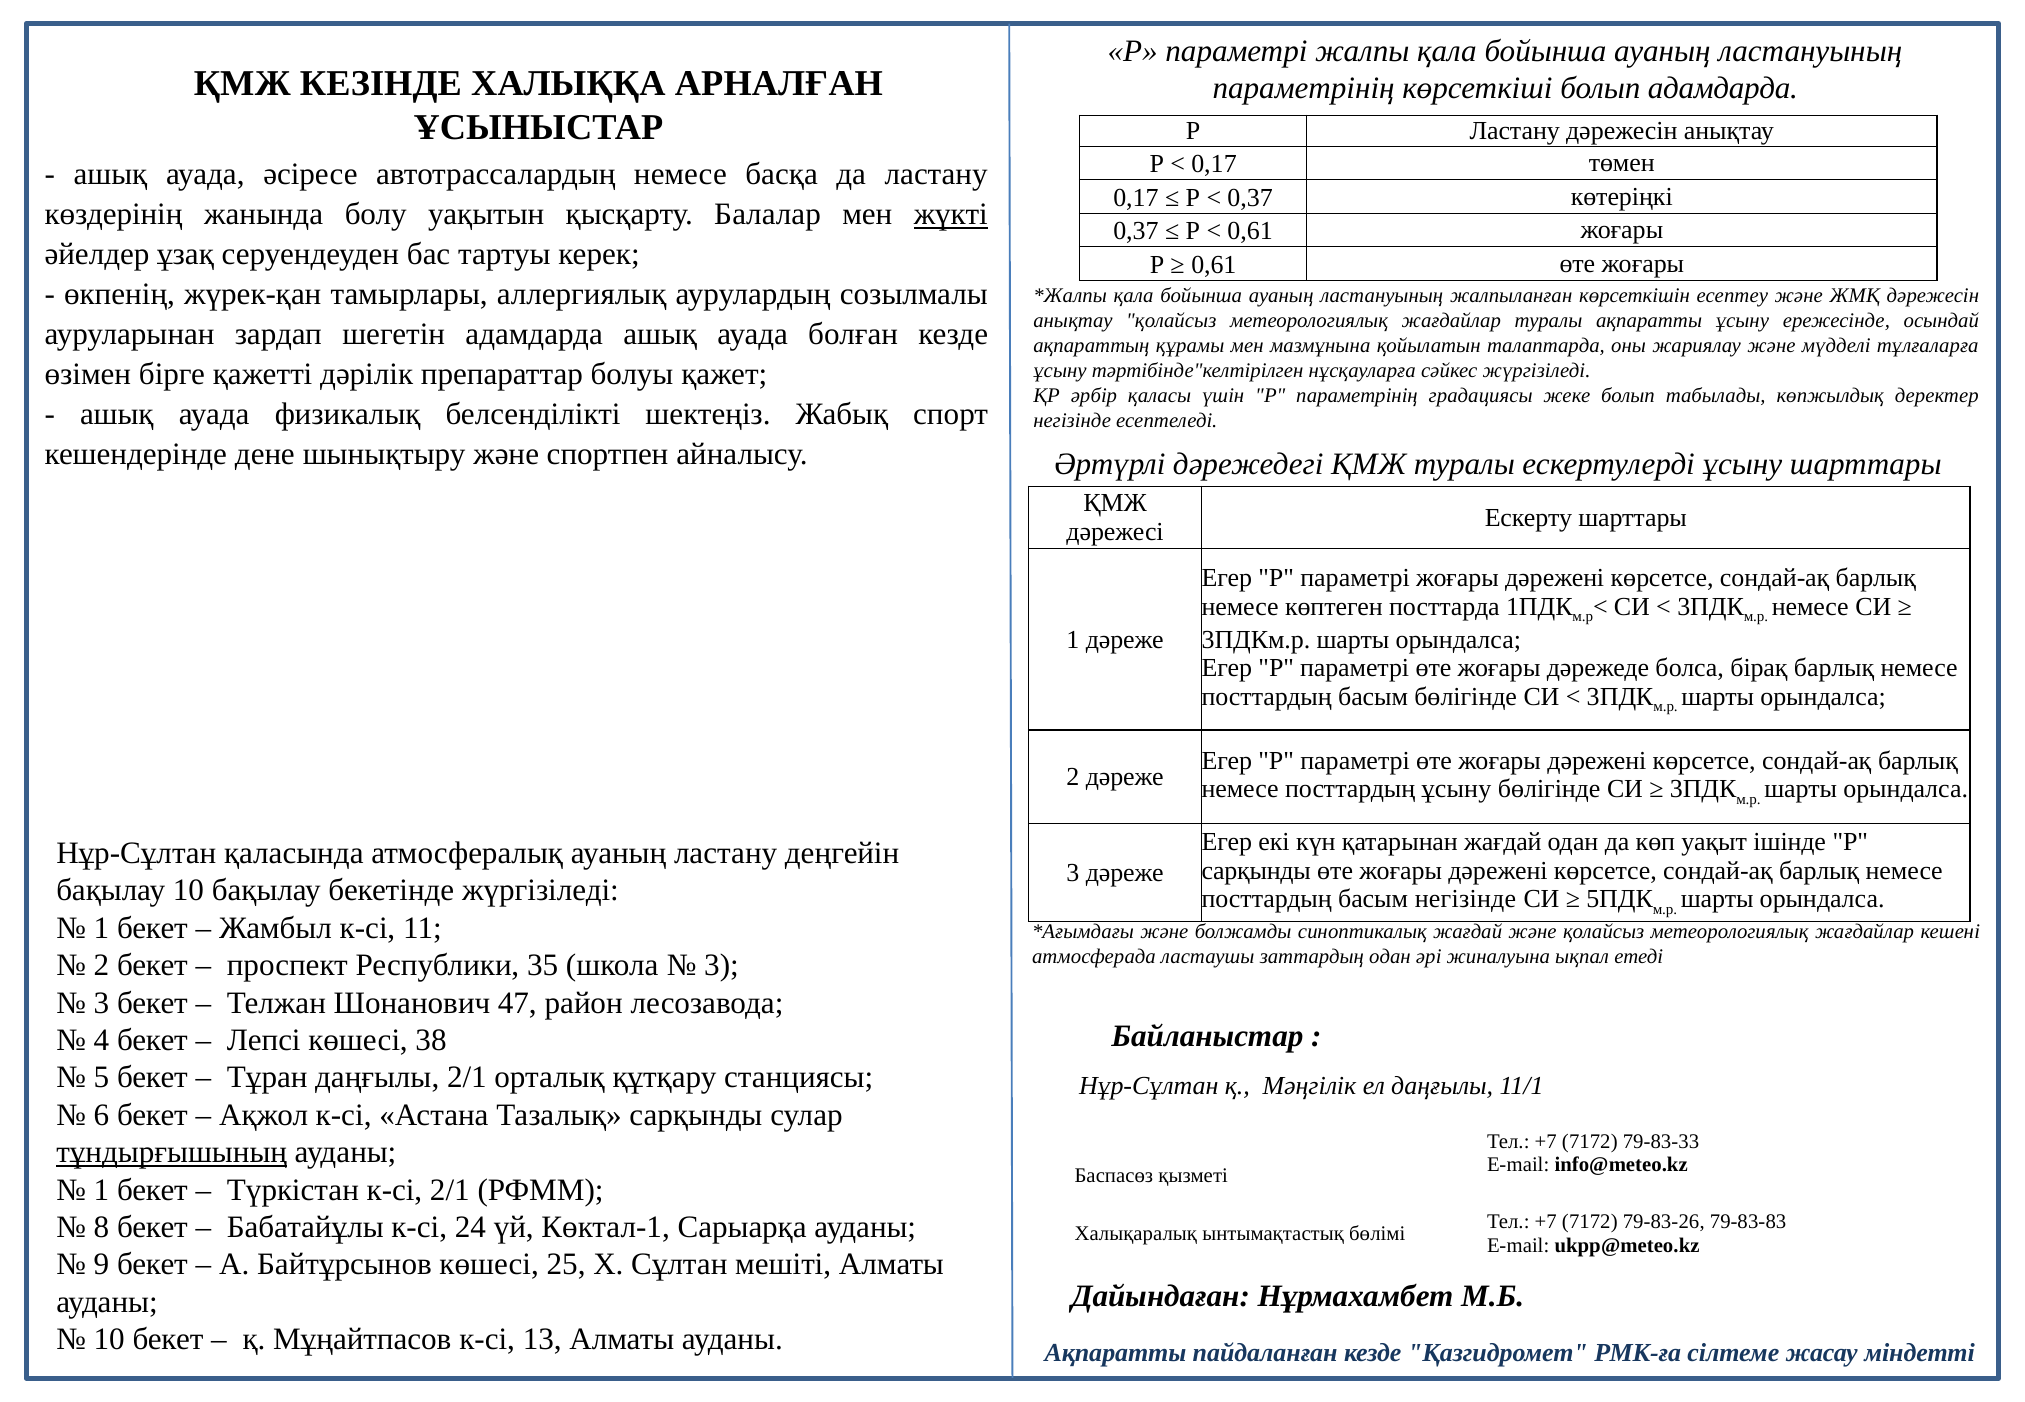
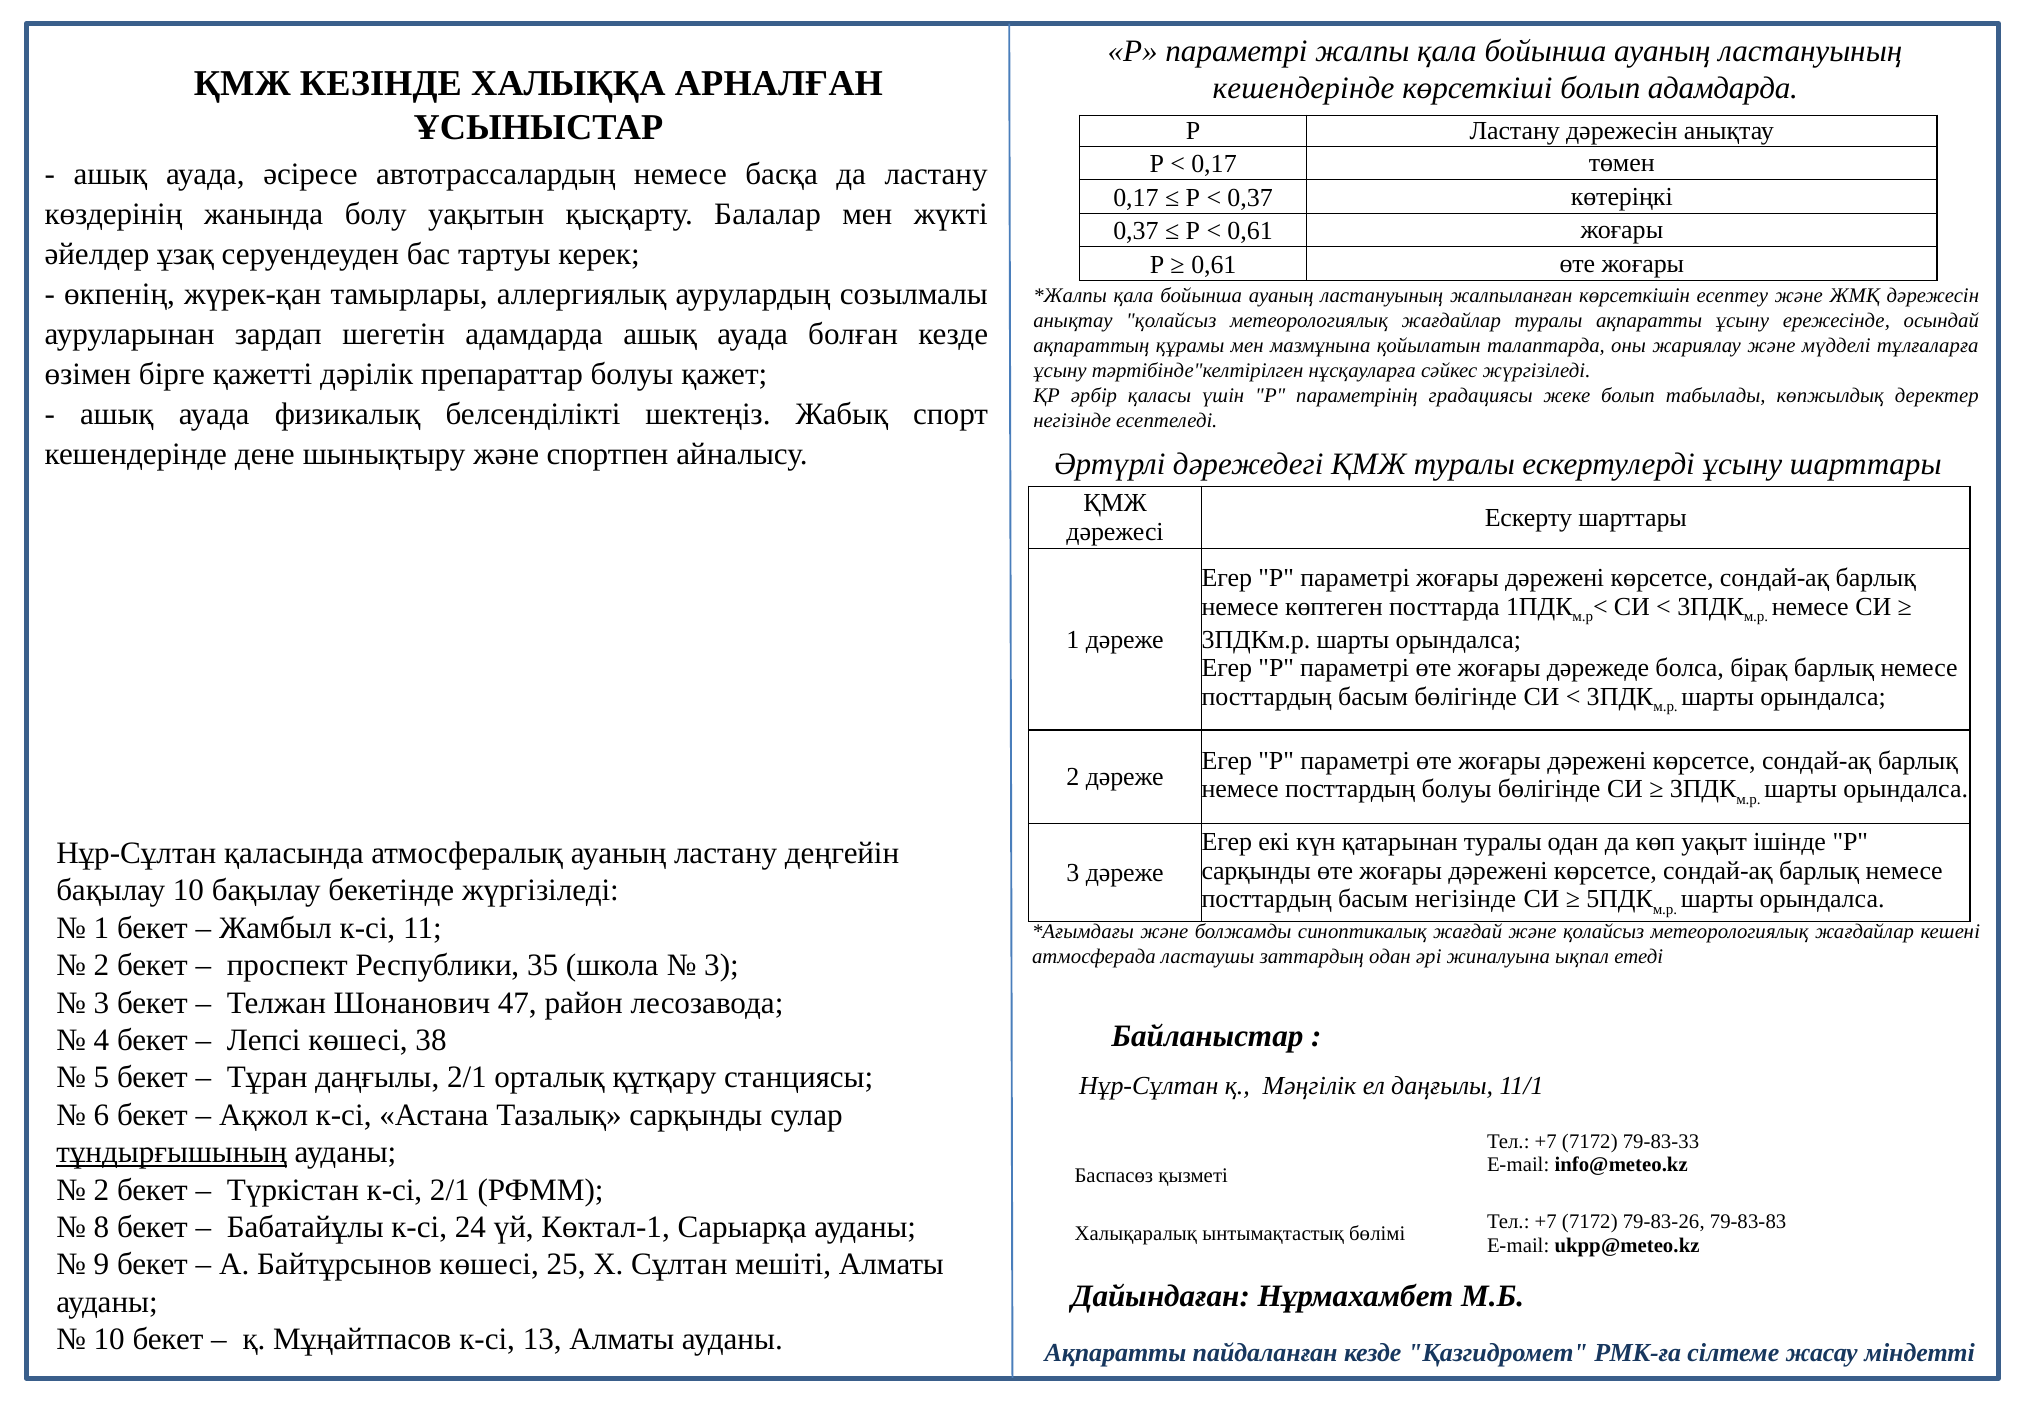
параметрінің at (1304, 88): параметрінің -> кешендерінде
жүкті underline: present -> none
посттардың ұсыну: ұсыну -> болуы
қатарынан жағдай: жағдай -> туралы
1 at (101, 1190): 1 -> 2
